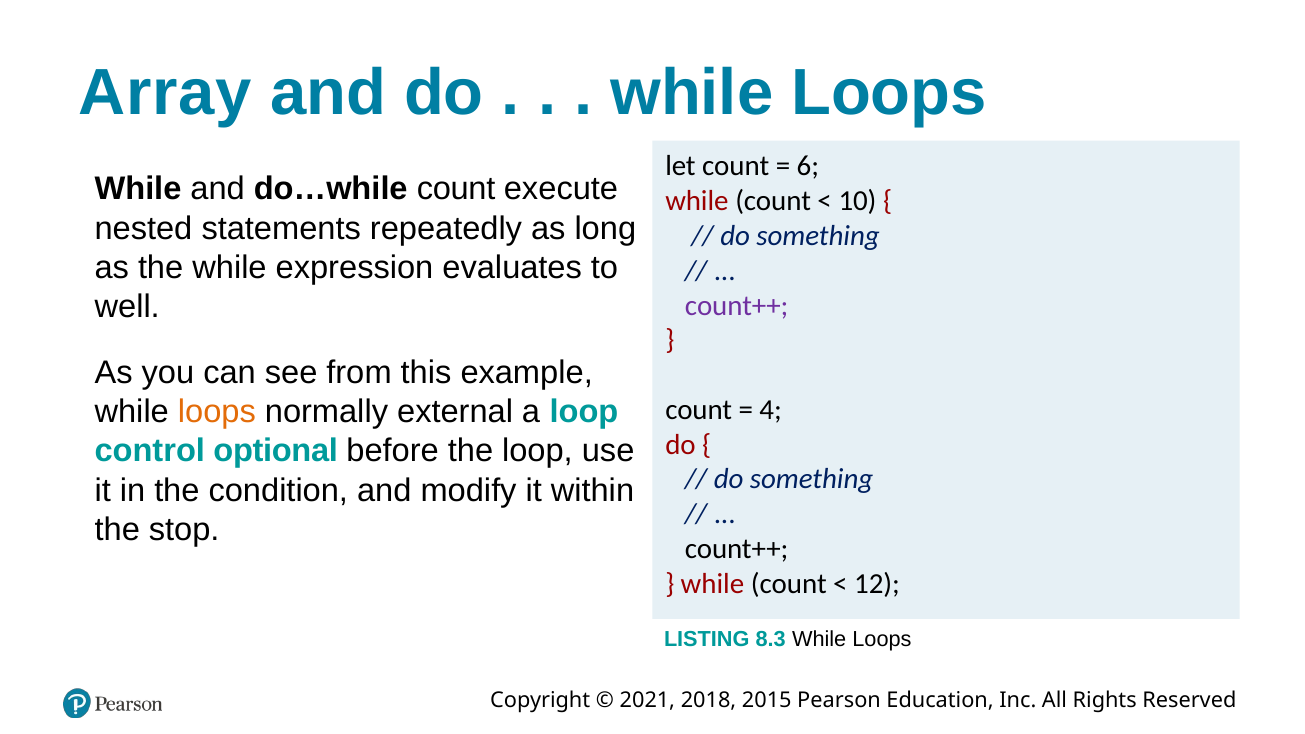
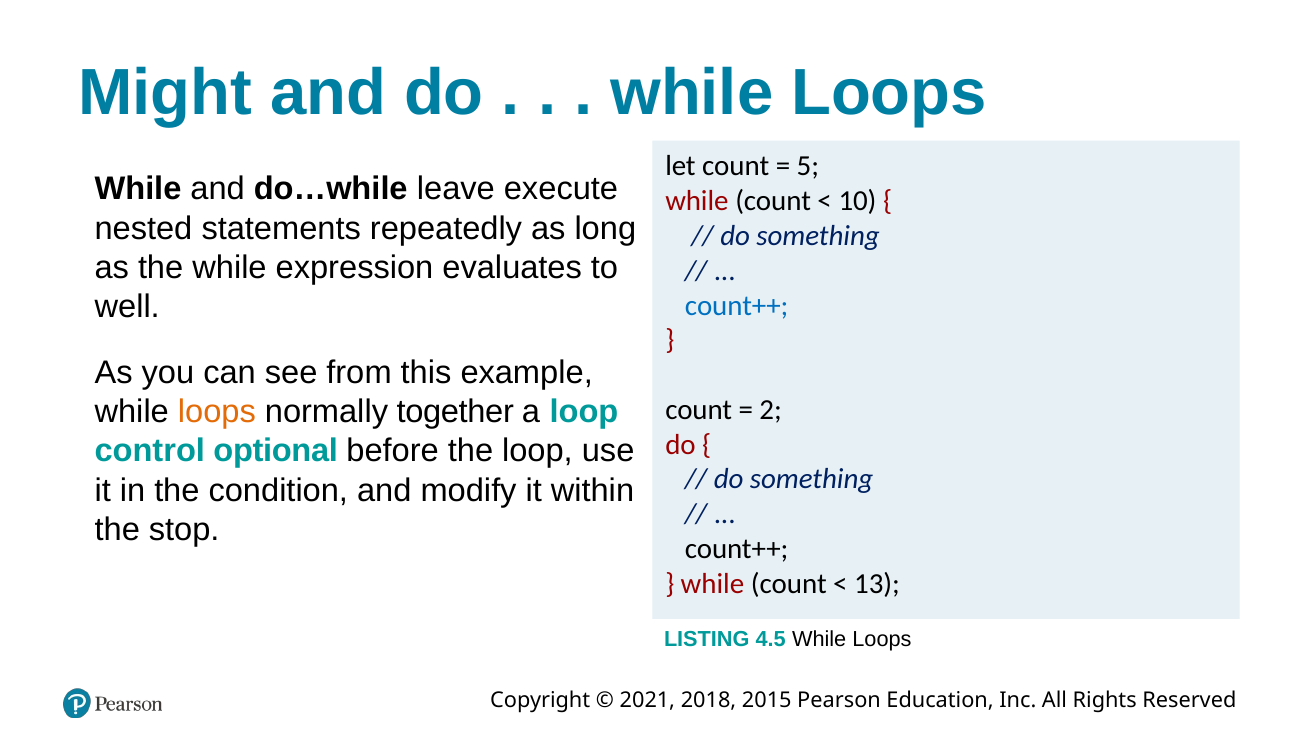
Array: Array -> Might
6: 6 -> 5
do…while count: count -> leave
count++ at (737, 305) colour: purple -> blue
external: external -> together
4: 4 -> 2
12: 12 -> 13
8.3: 8.3 -> 4.5
